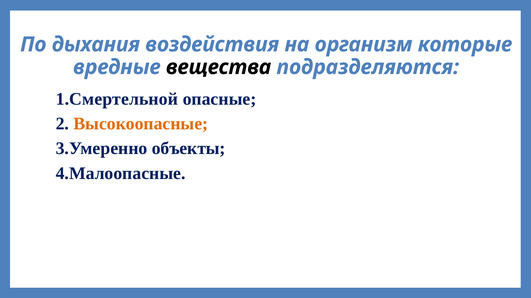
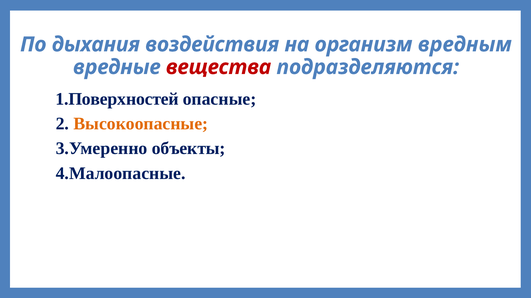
которые: которые -> вредным
вещества colour: black -> red
1.Смертельной: 1.Смертельной -> 1.Поверхностей
